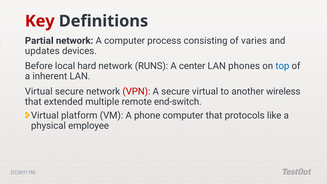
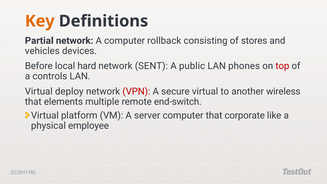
Key colour: red -> orange
process: process -> rollback
varies: varies -> stores
updates: updates -> vehicles
RUNS: RUNS -> SENT
center: center -> public
top colour: blue -> red
inherent: inherent -> controls
Virtual secure: secure -> deploy
extended: extended -> elements
phone: phone -> server
protocols: protocols -> corporate
